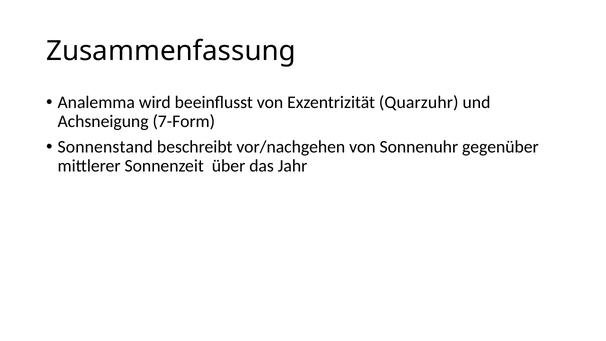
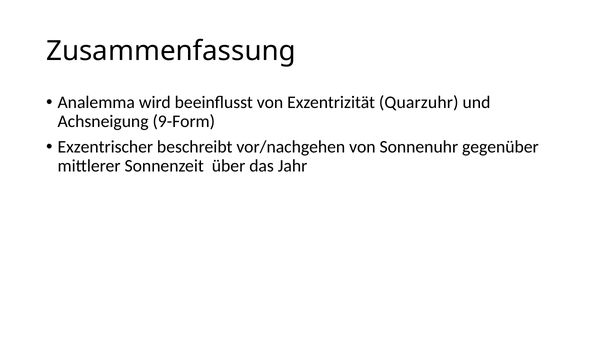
7-Form: 7-Form -> 9-Form
Sonnenstand: Sonnenstand -> Exzentrischer
